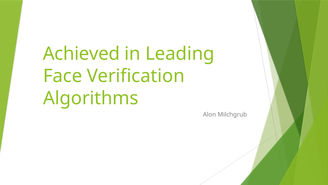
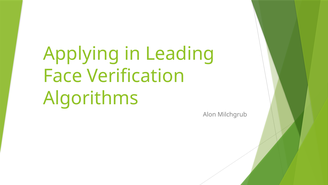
Achieved: Achieved -> Applying
